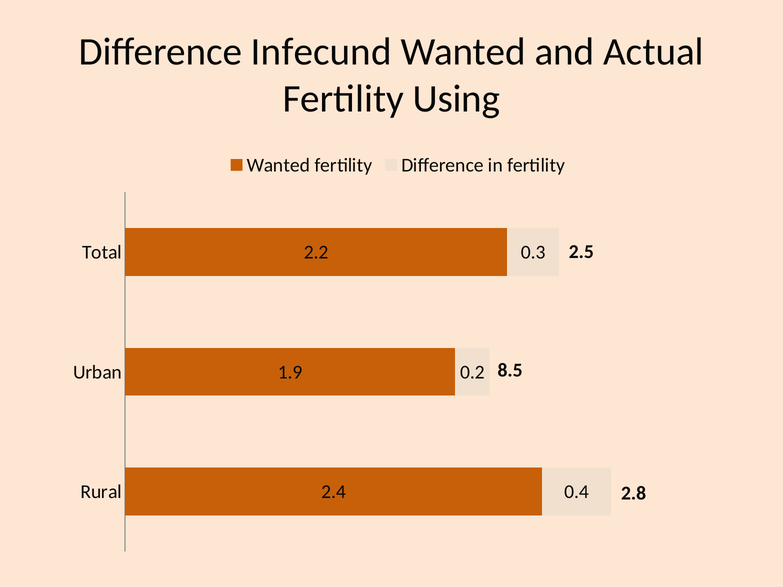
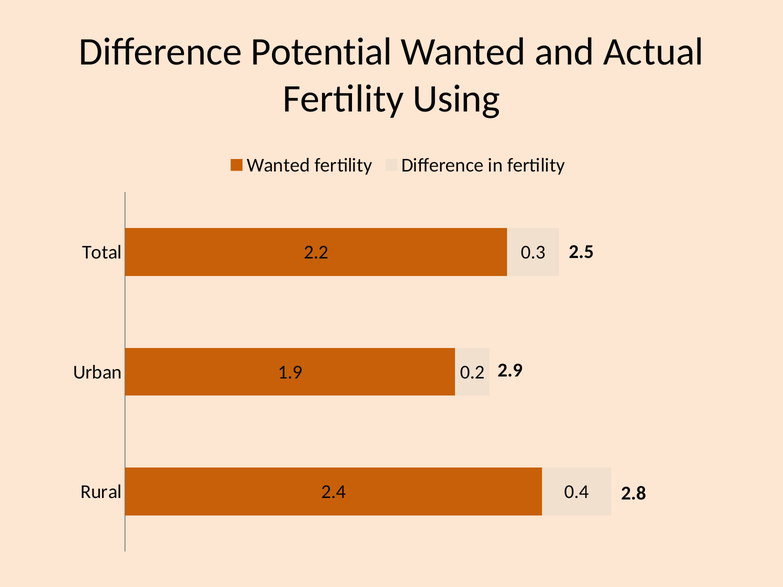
Infecund: Infecund -> Potential
8.5: 8.5 -> 2.9
